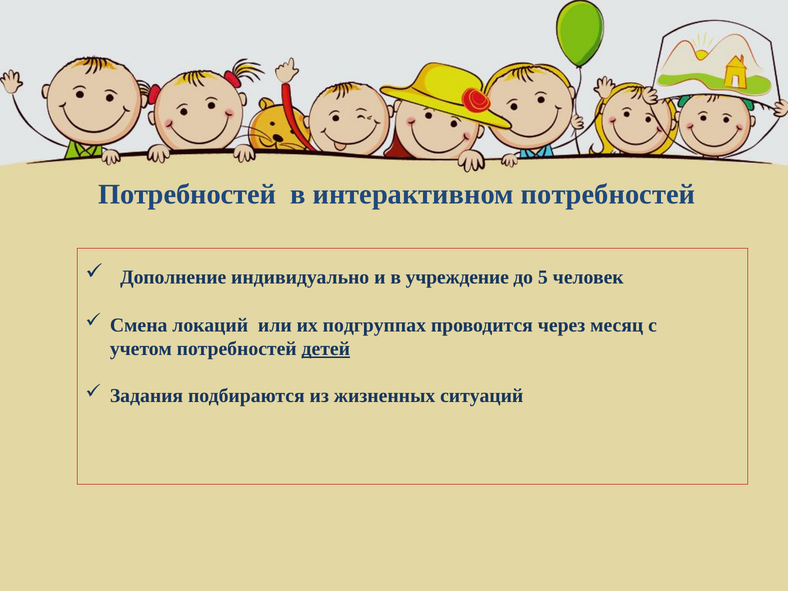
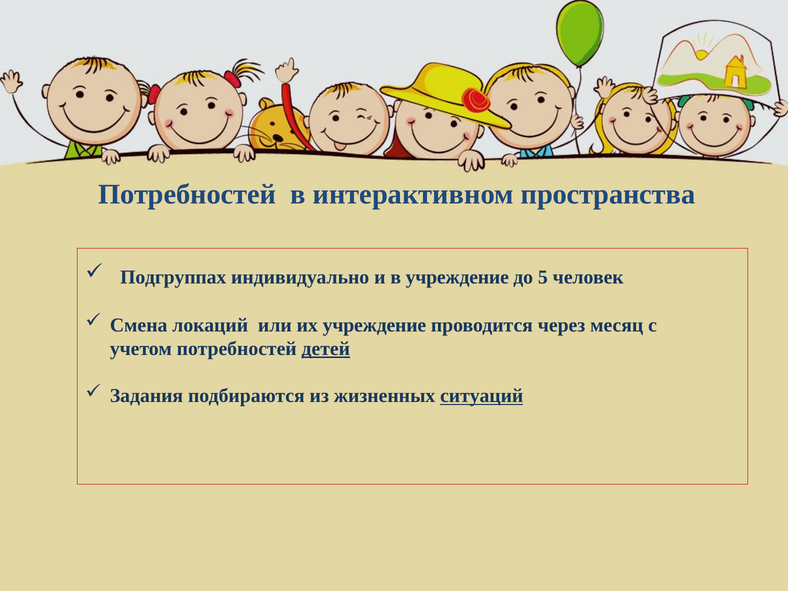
интерактивном потребностей: потребностей -> пространства
Дополнение: Дополнение -> Подгруппах
их подгруппах: подгруппах -> учреждение
ситуаций underline: none -> present
